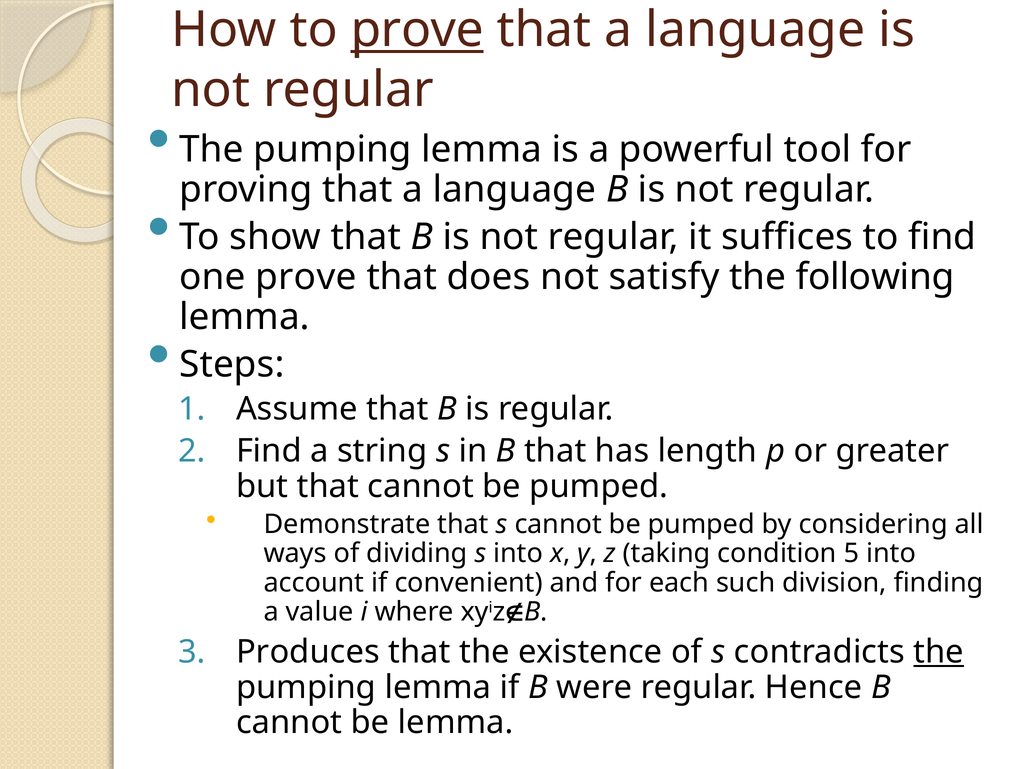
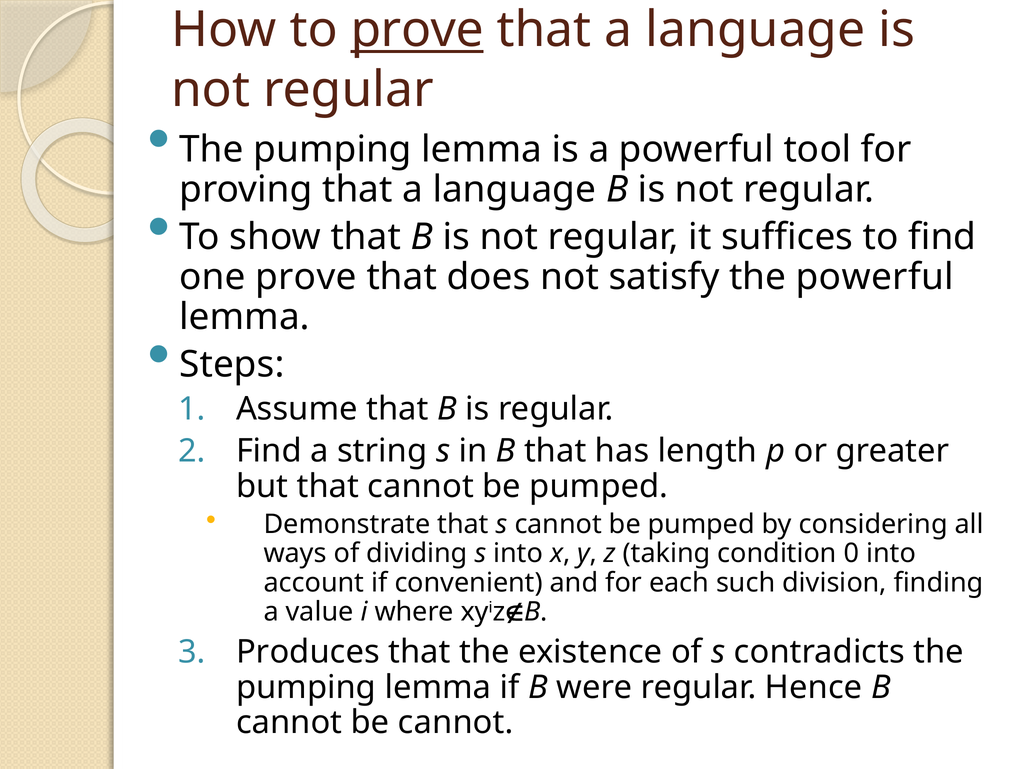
the following: following -> powerful
5: 5 -> 0
the at (939, 652) underline: present -> none
be lemma: lemma -> cannot
